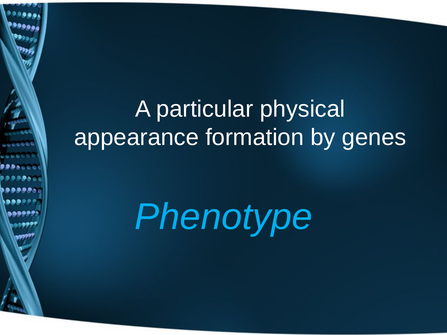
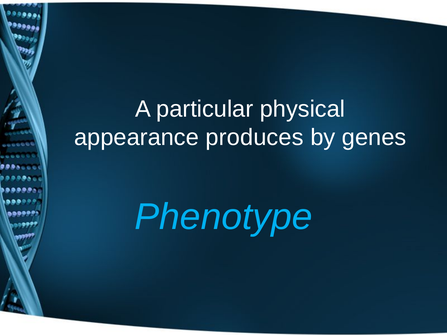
formation: formation -> produces
